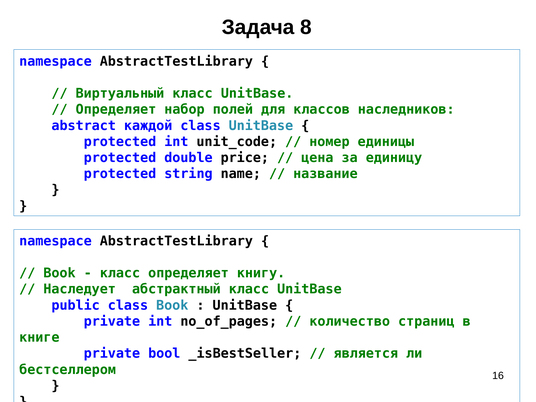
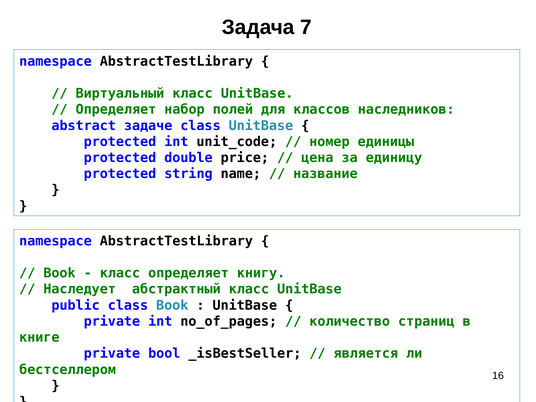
8: 8 -> 7
каждой: каждой -> задаче
